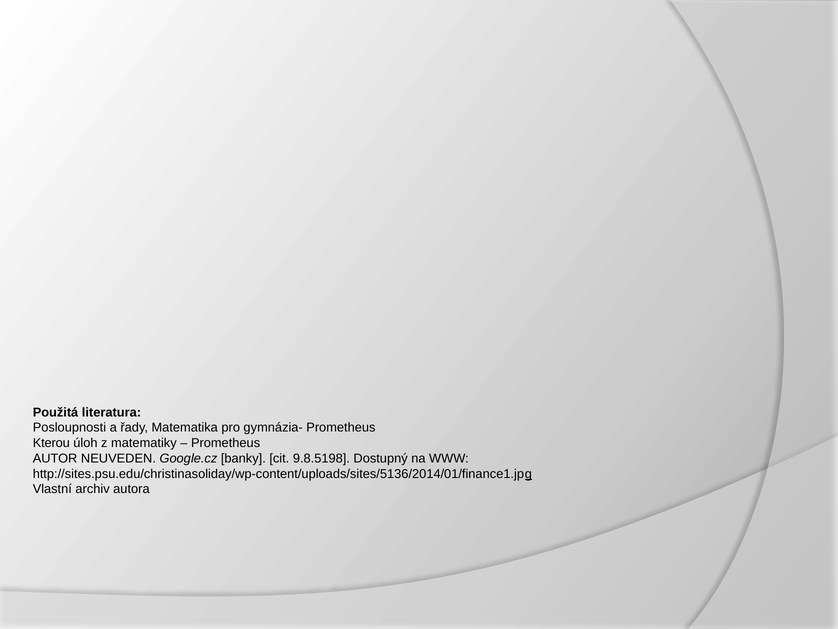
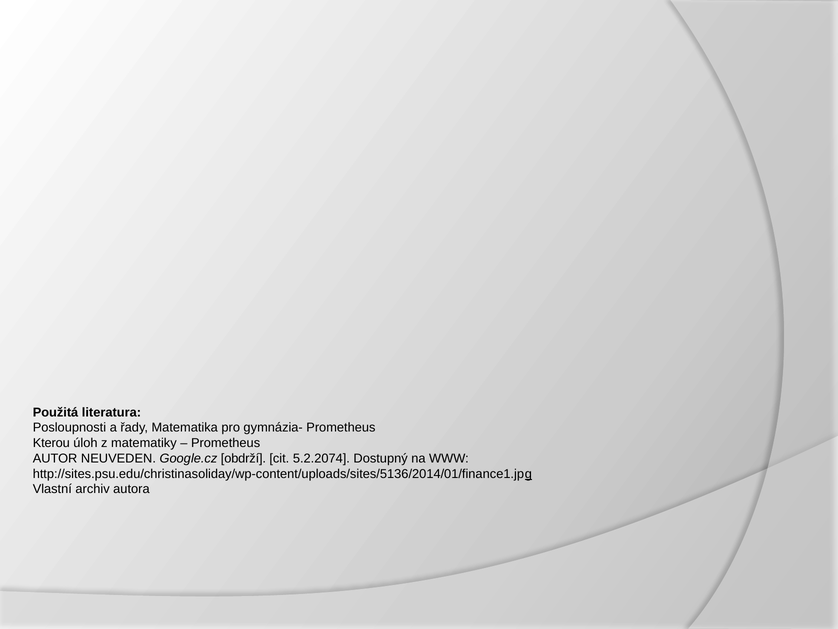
banky: banky -> obdrží
9.8.5198: 9.8.5198 -> 5.2.2074
